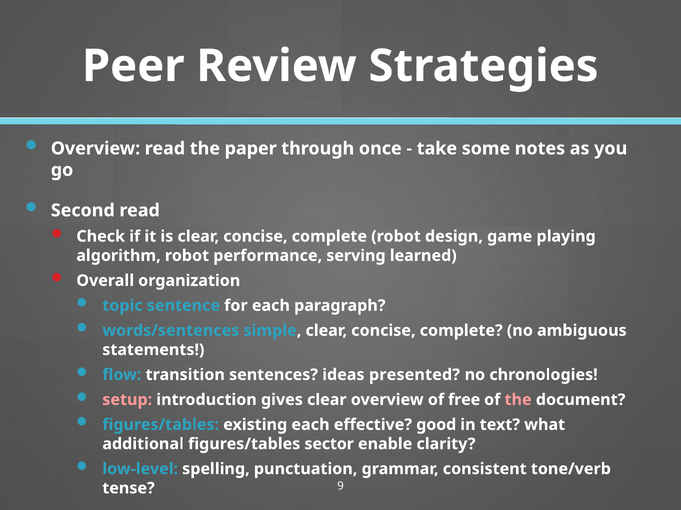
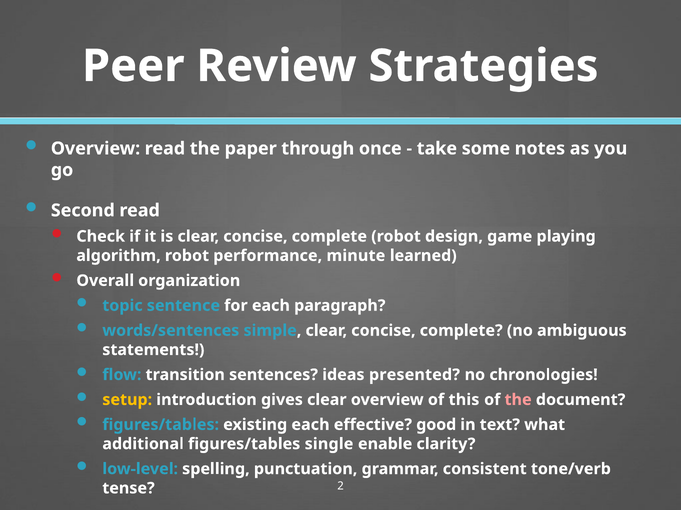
serving: serving -> minute
setup colour: pink -> yellow
free: free -> this
sector: sector -> single
9: 9 -> 2
